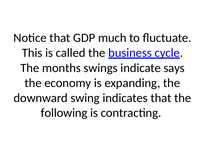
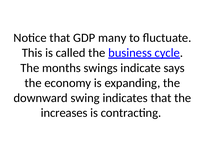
much: much -> many
following: following -> increases
